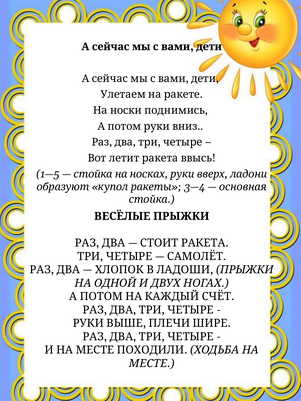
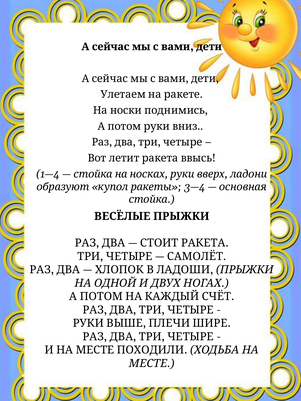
1—5: 1—5 -> 1—4
